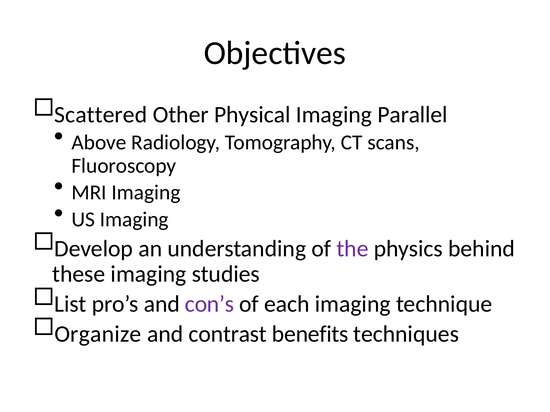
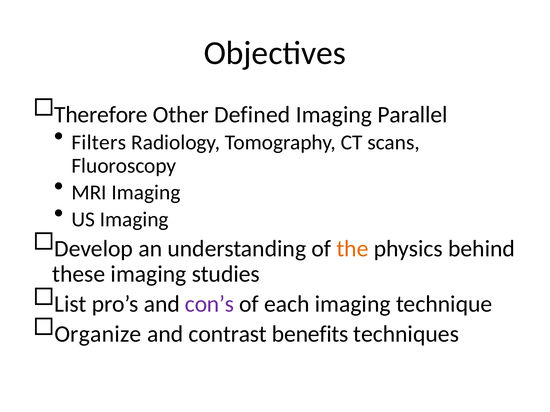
Scattered: Scattered -> Therefore
Physical: Physical -> Defined
Above: Above -> Filters
the colour: purple -> orange
